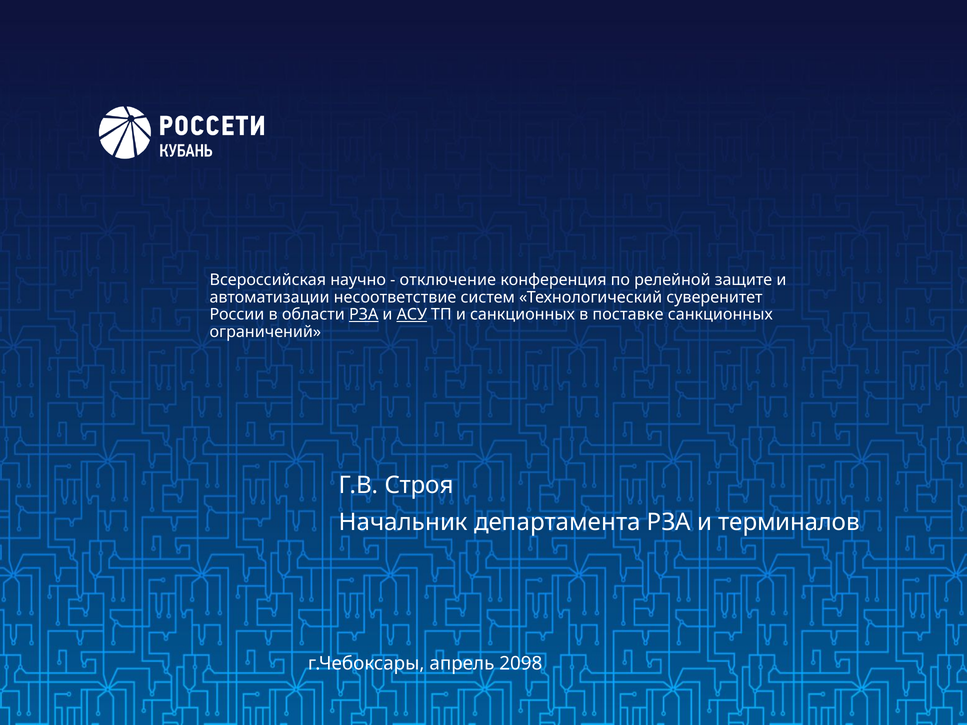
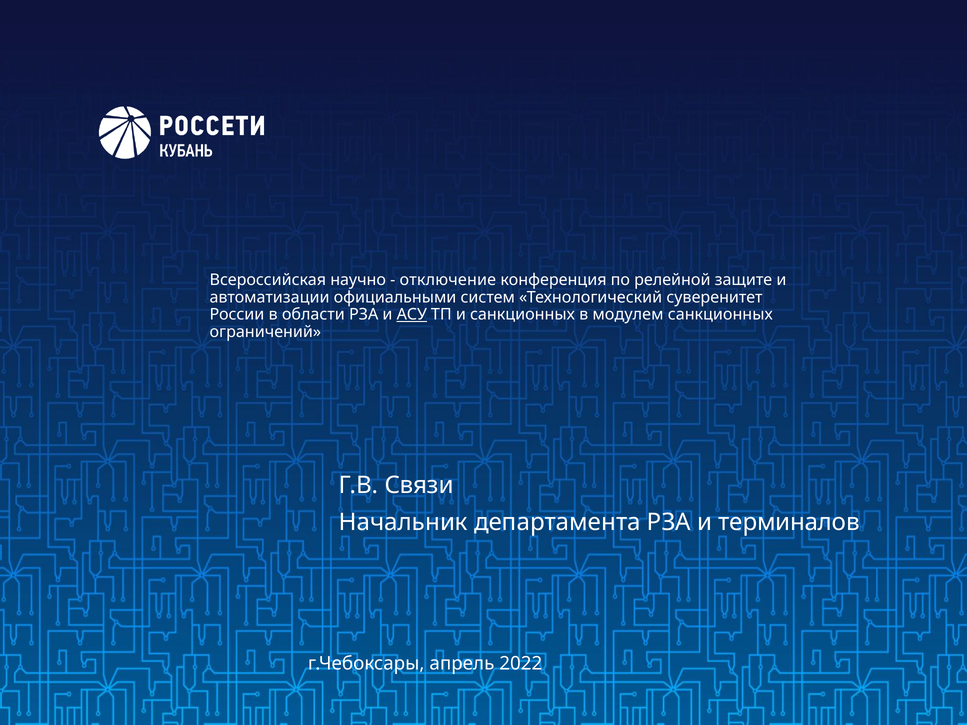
несоответствие: несоответствие -> официальными
РЗА at (364, 315) underline: present -> none
поставке: поставке -> модулем
Строя: Строя -> Связи
2098: 2098 -> 2022
